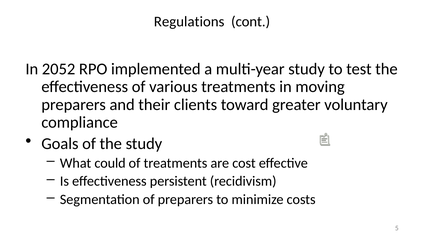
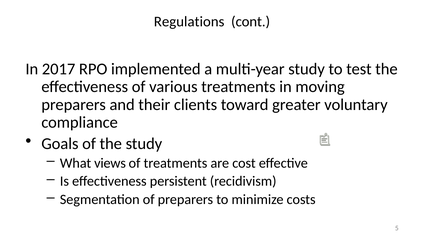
2052: 2052 -> 2017
could: could -> views
